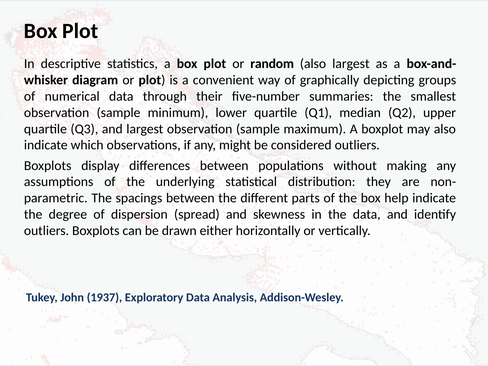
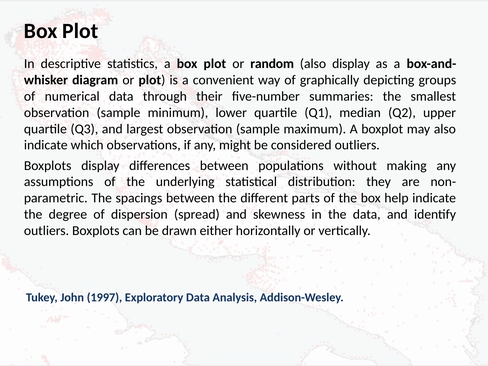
also largest: largest -> display
1937: 1937 -> 1997
